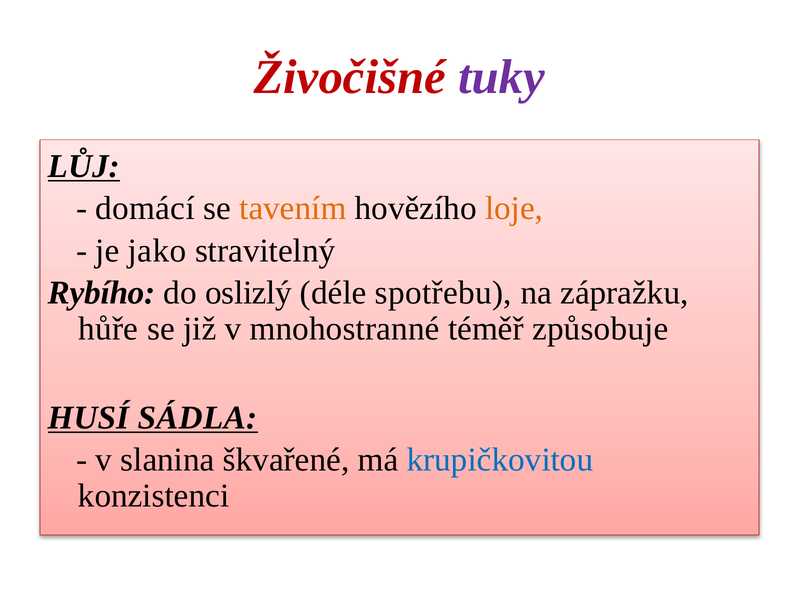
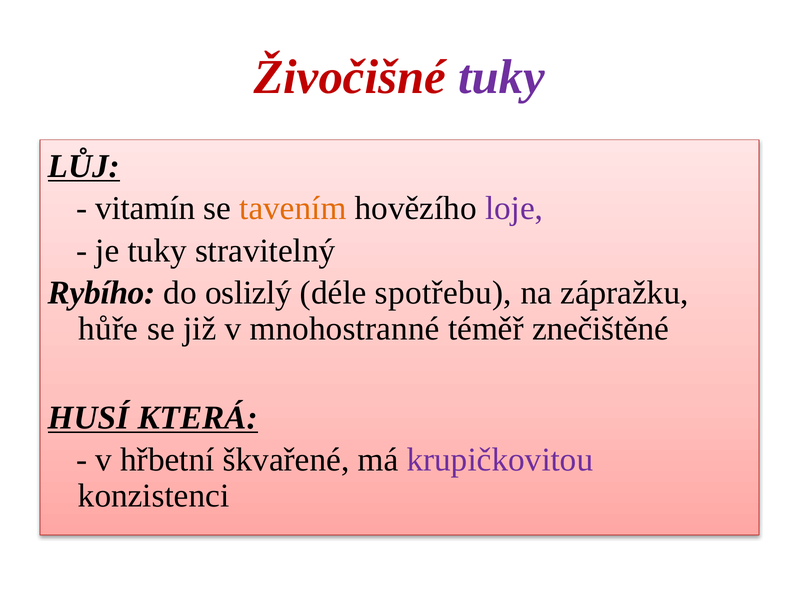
domácí: domácí -> vitamín
loje colour: orange -> purple
je jako: jako -> tuky
způsobuje: způsobuje -> znečištěné
SÁDLA: SÁDLA -> KTERÁ
slanina: slanina -> hřbetní
krupičkovitou colour: blue -> purple
